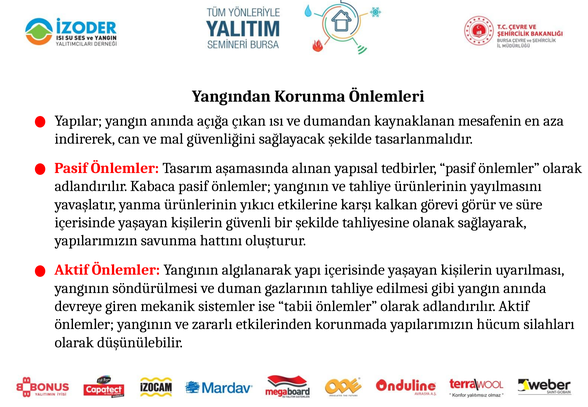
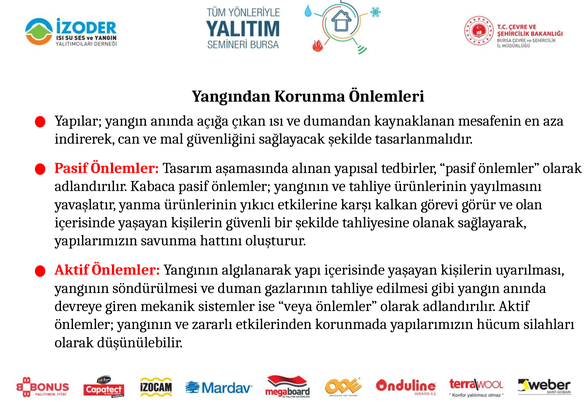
süre: süre -> olan
tabii: tabii -> veya
